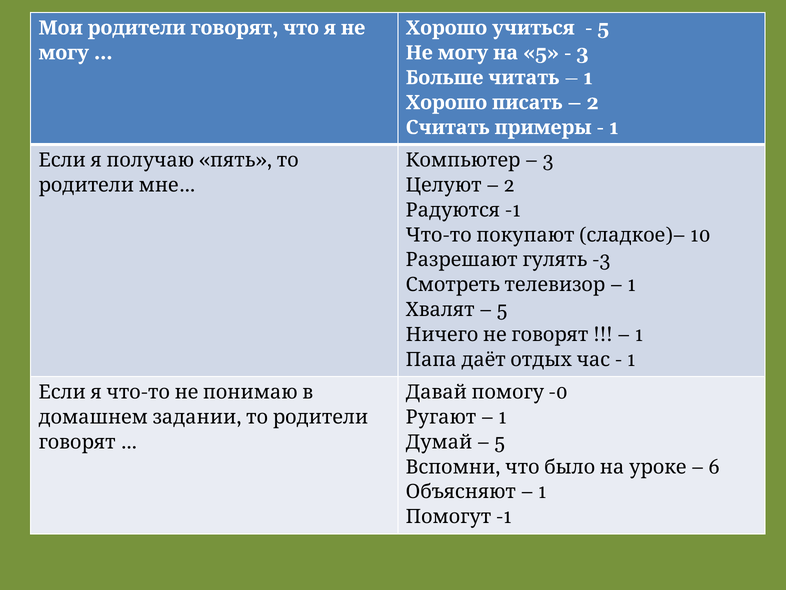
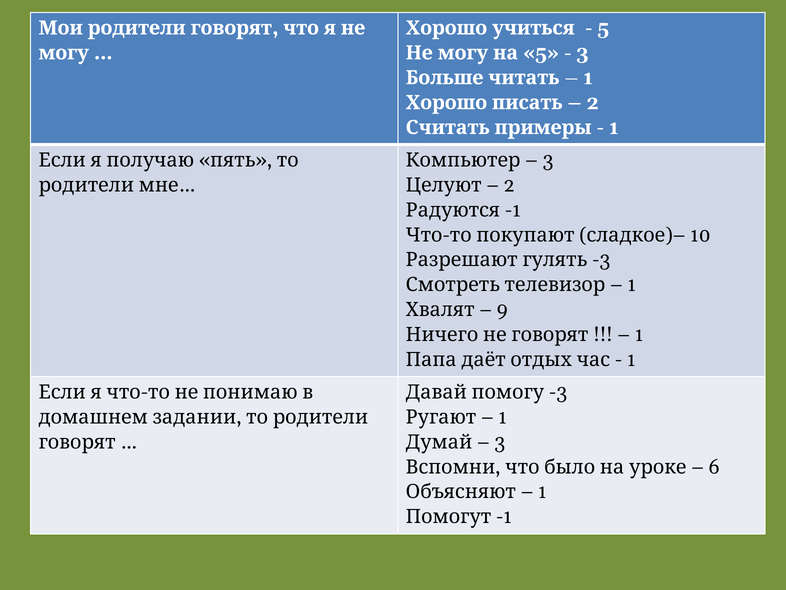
5 at (502, 309): 5 -> 9
-0 at (558, 392): -0 -> -3
5 at (500, 442): 5 -> 3
